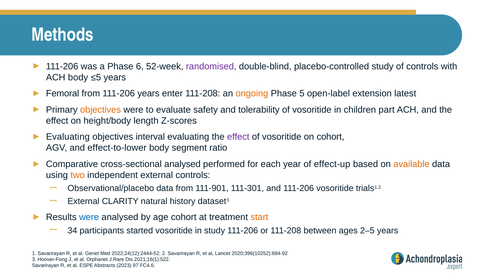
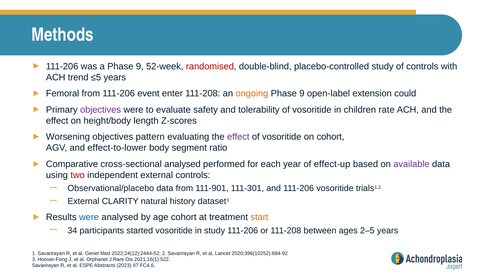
a Phase 6: 6 -> 9
randomised colour: purple -> red
ACH body: body -> trend
111-206 years: years -> event
5 at (302, 93): 5 -> 9
latest: latest -> could
objectives at (101, 110) colour: orange -> purple
part: part -> rate
Evaluating at (68, 137): Evaluating -> Worsening
interval: interval -> pattern
available colour: orange -> purple
two colour: orange -> red
